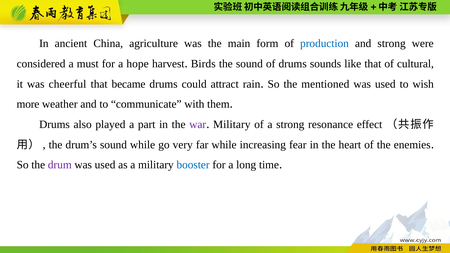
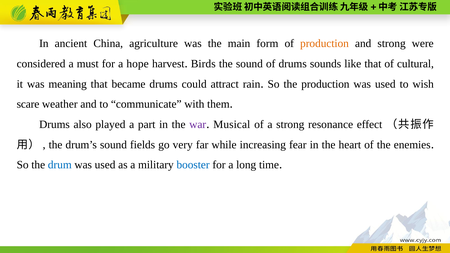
production at (324, 44) colour: blue -> orange
cheerful: cheerful -> meaning
the mentioned: mentioned -> production
more: more -> scare
Military at (232, 125): Military -> Musical
sound while: while -> fields
drum colour: purple -> blue
